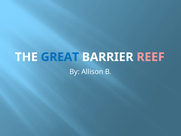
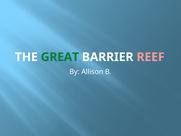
GREAT colour: blue -> green
